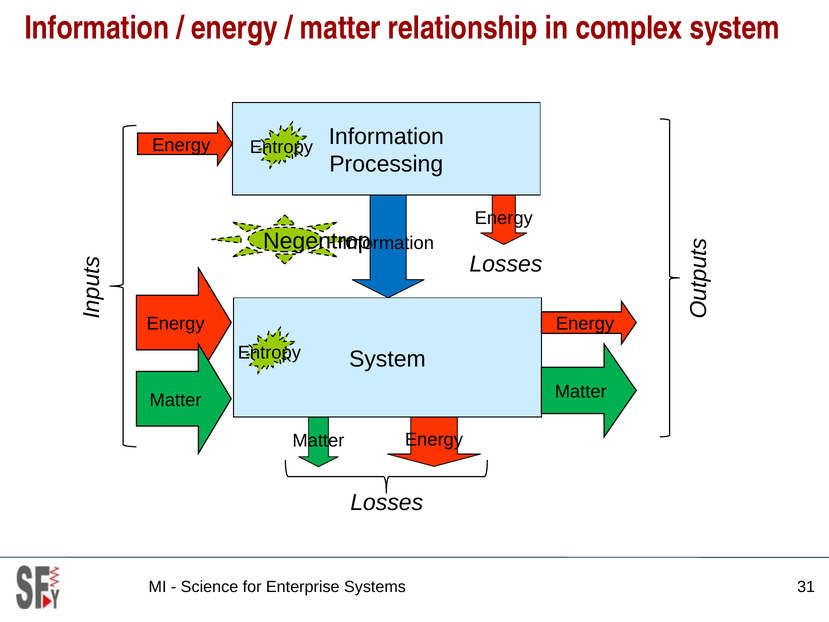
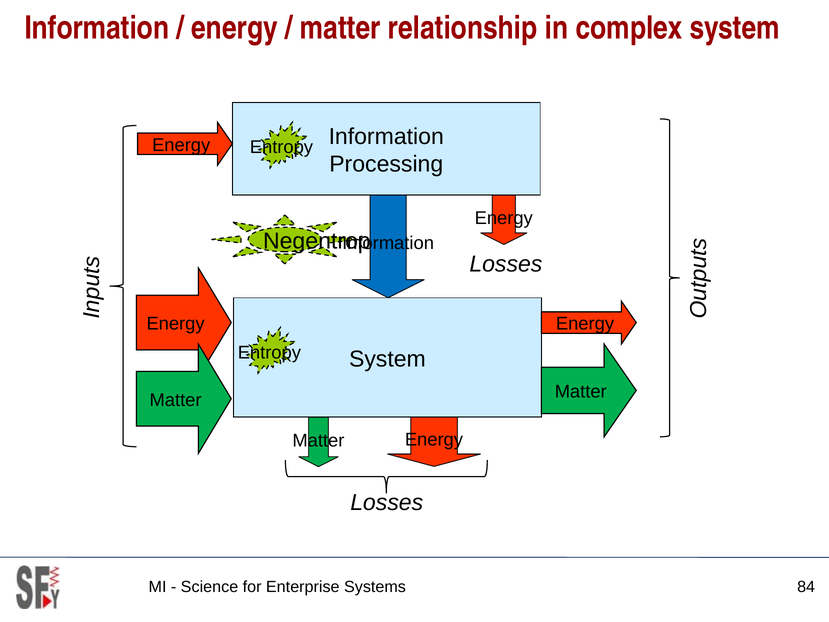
31: 31 -> 84
